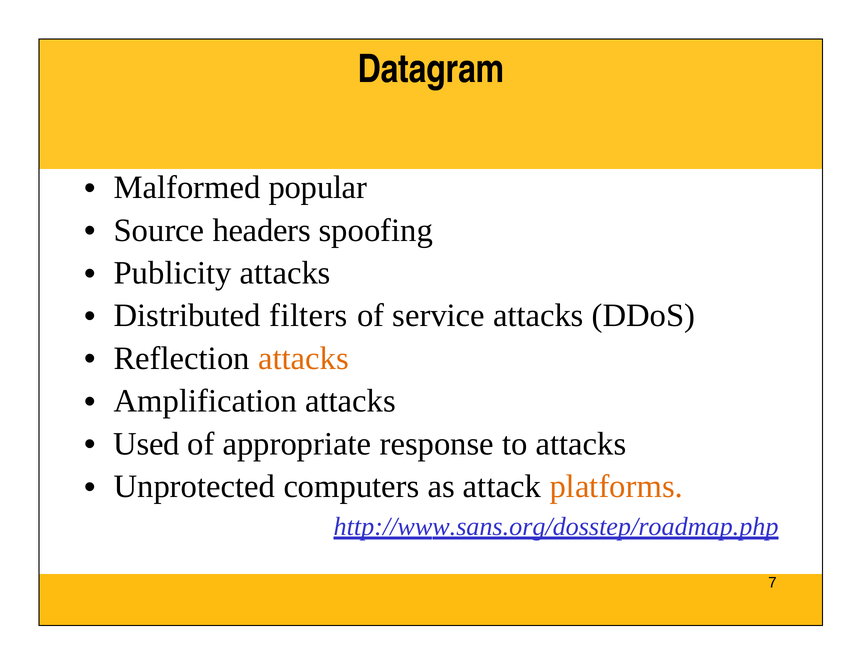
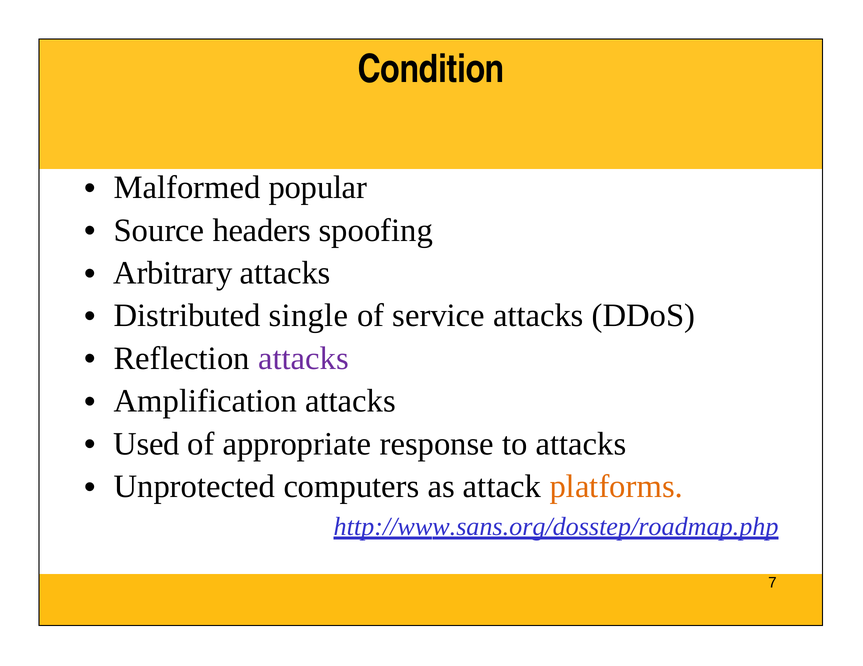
Datagram: Datagram -> Condition
Publicity: Publicity -> Arbitrary
filters: filters -> single
attacks at (304, 359) colour: orange -> purple
